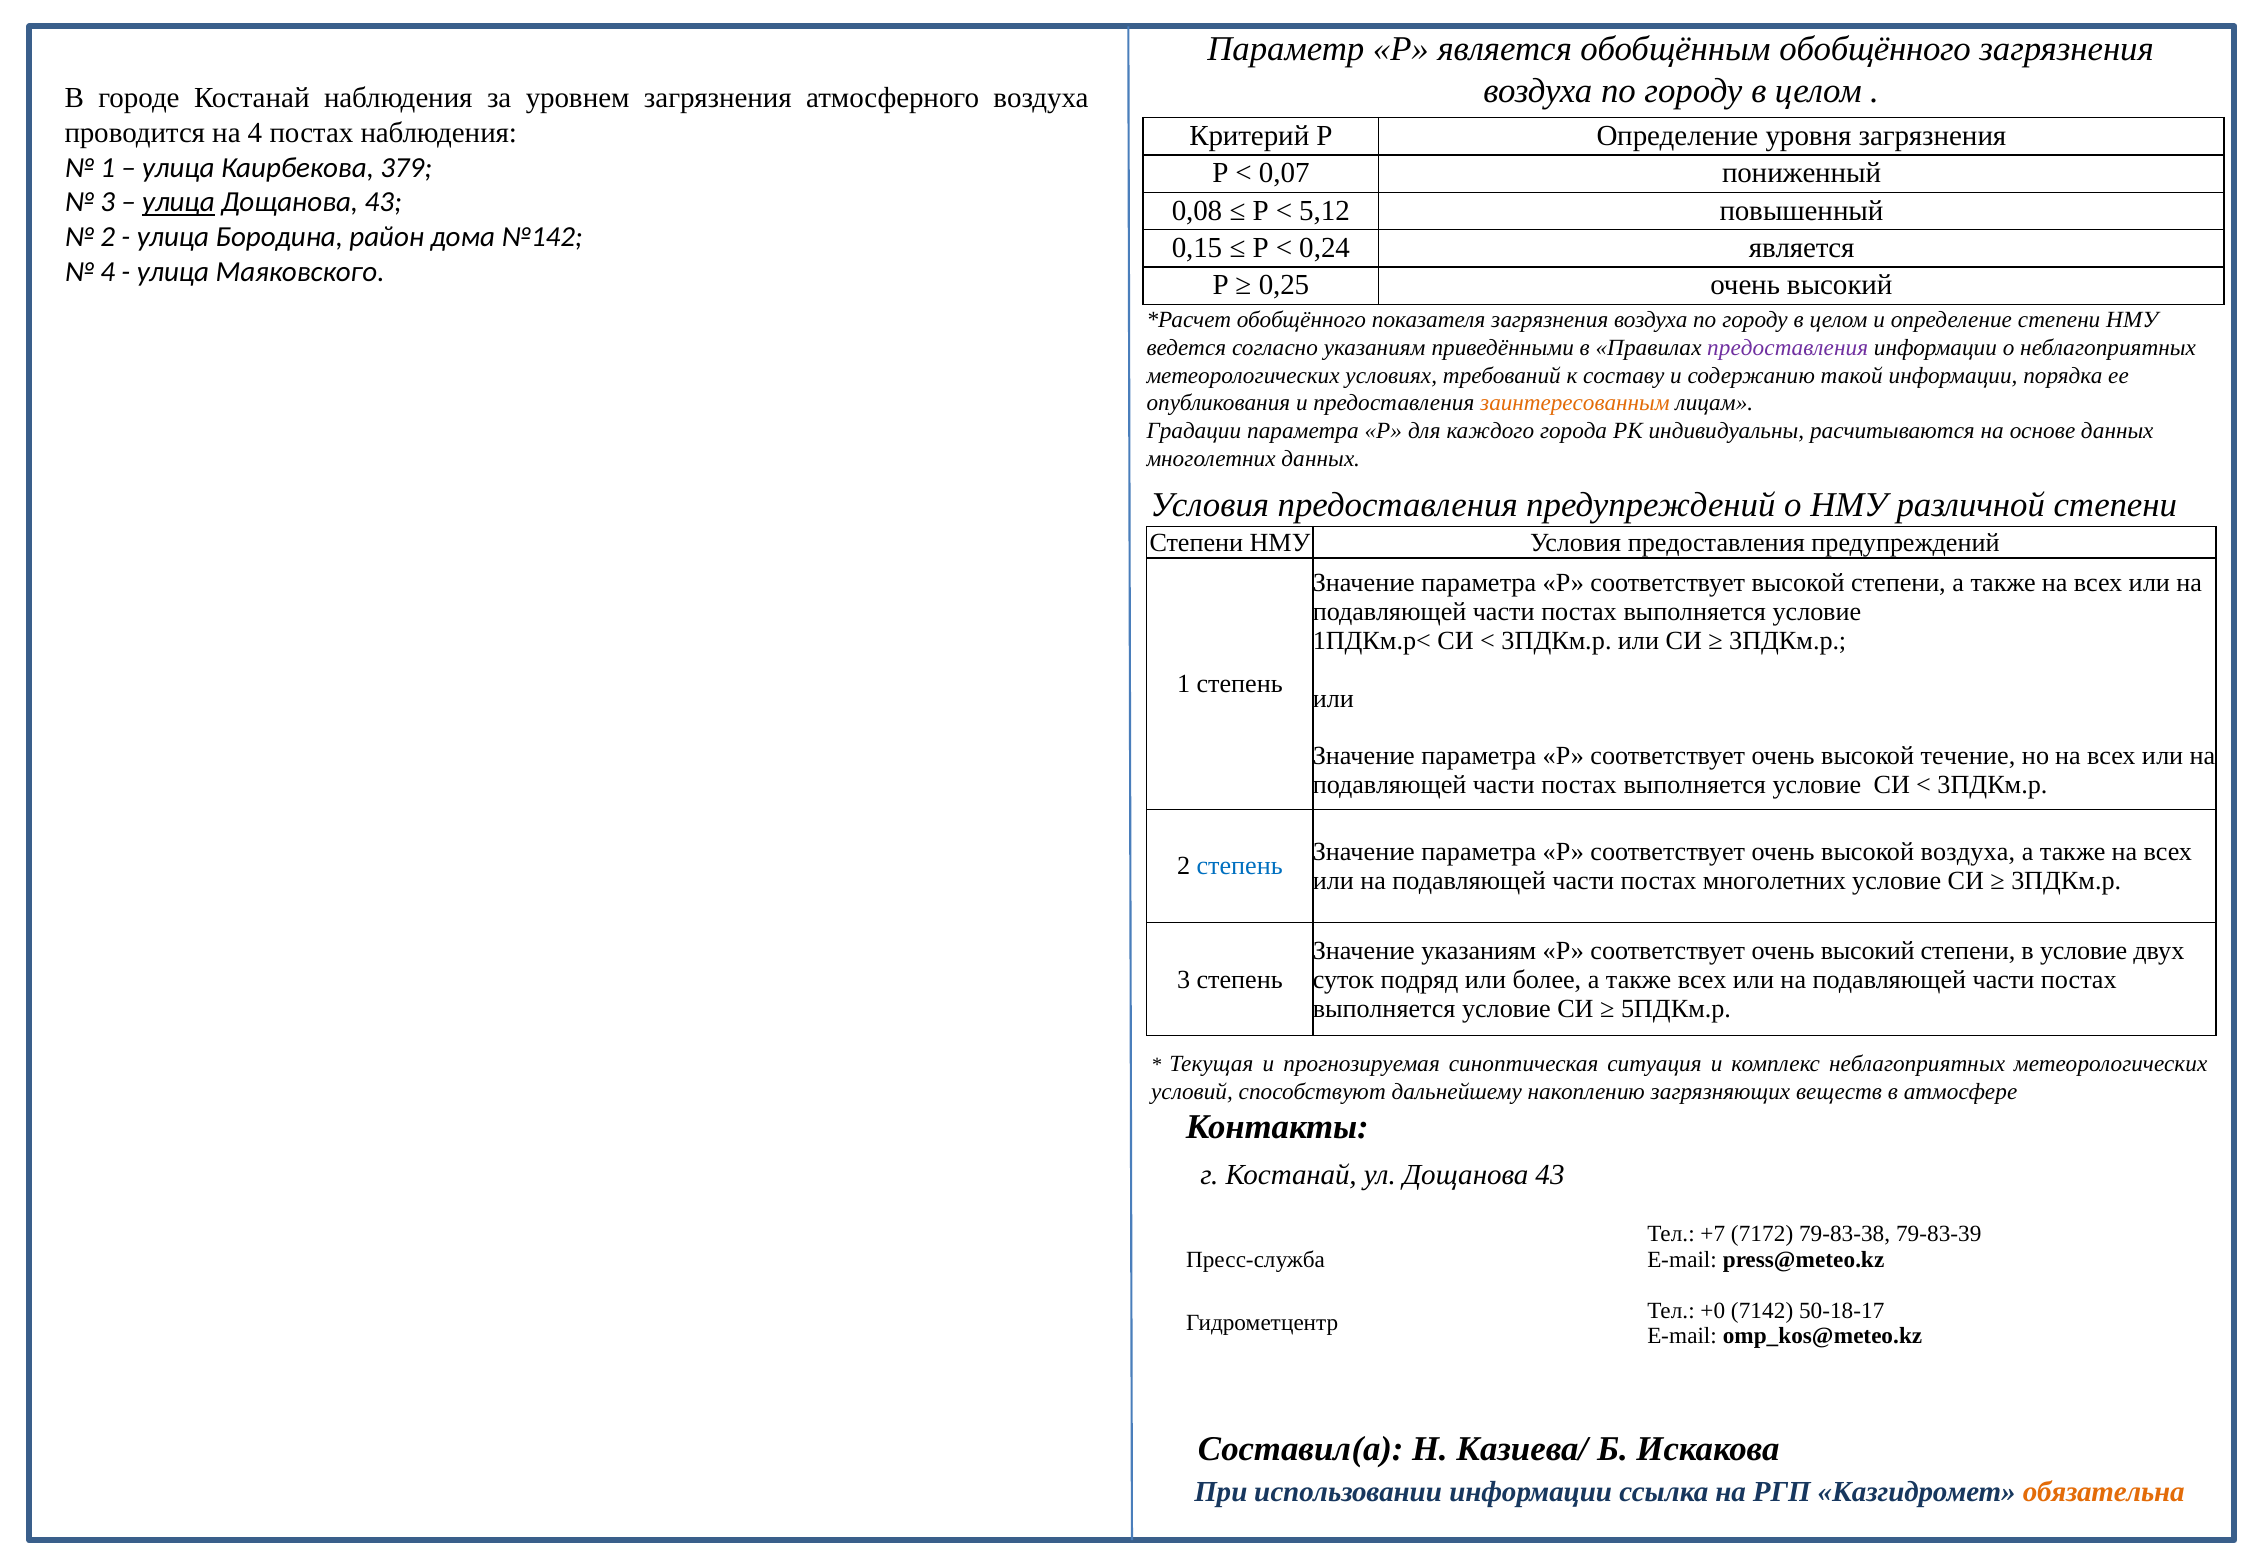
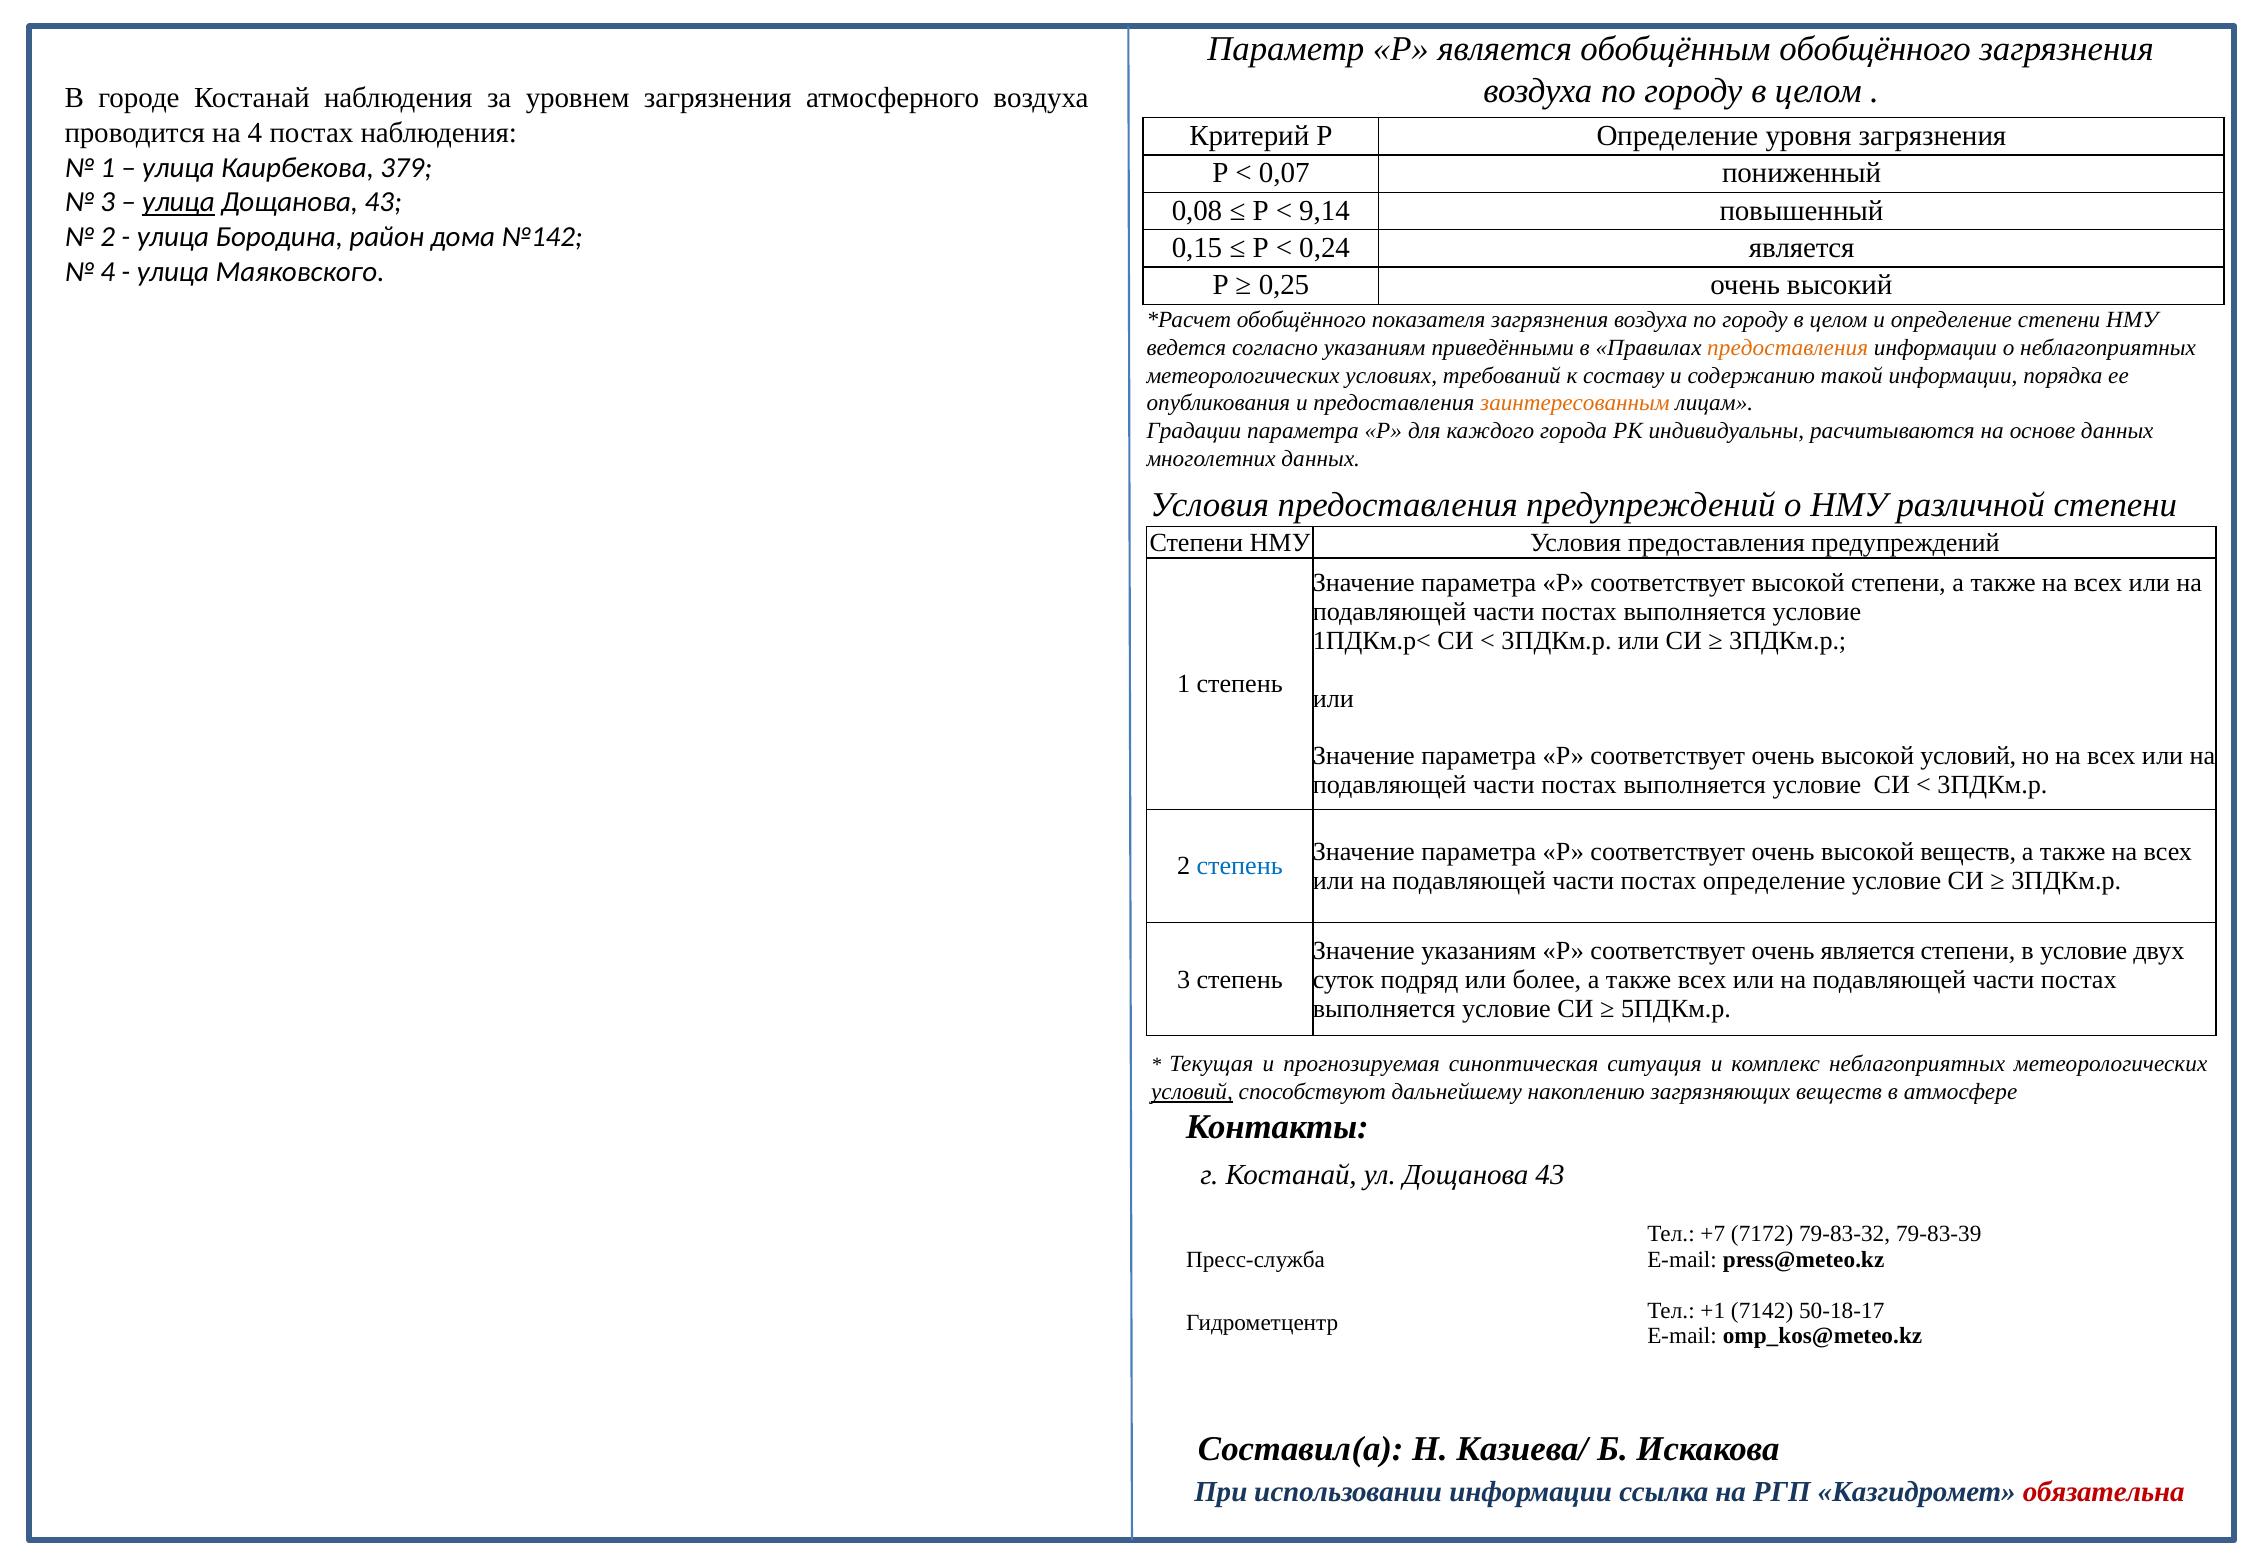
5,12: 5,12 -> 9,14
предоставления at (1788, 348) colour: purple -> orange
высокой течение: течение -> условий
высокой воздуха: воздуха -> веществ
постах многолетних: многолетних -> определение
соответствует очень высокий: высокий -> является
условий at (1192, 1092) underline: none -> present
79-83-38: 79-83-38 -> 79-83-32
+0: +0 -> +1
обязательна colour: orange -> red
